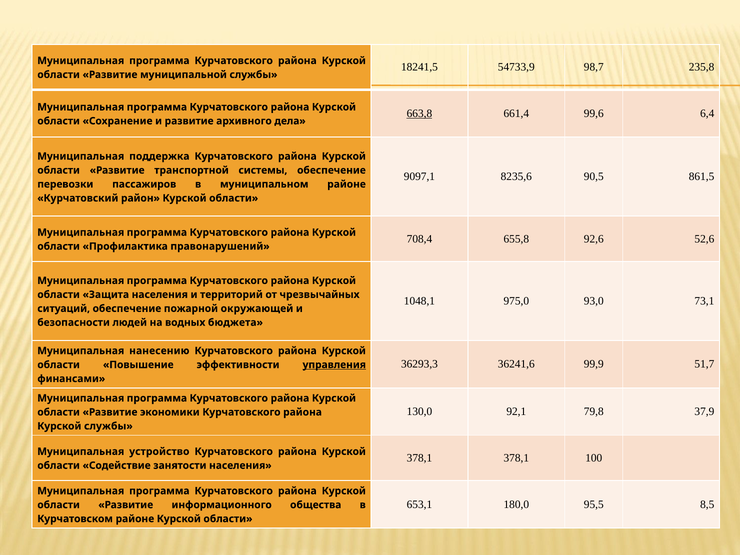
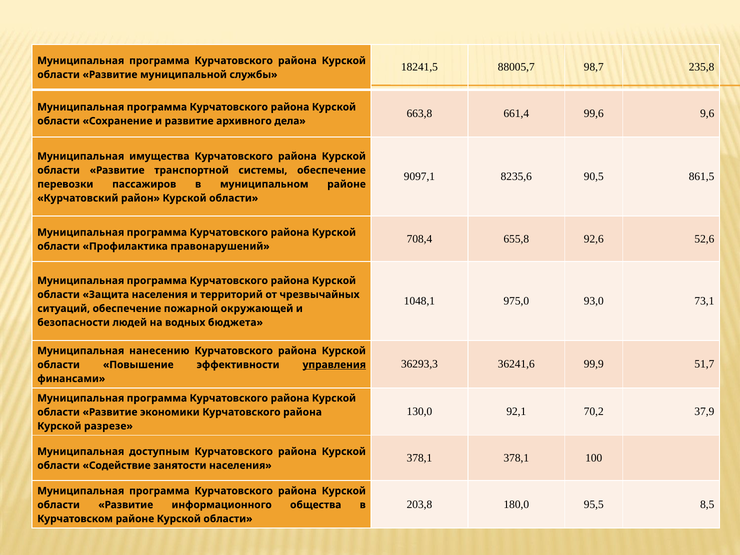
54733,9: 54733,9 -> 88005,7
663,8 underline: present -> none
6,4: 6,4 -> 9,6
поддержка: поддержка -> имущества
79,8: 79,8 -> 70,2
Курской службы: службы -> разрезе
устройство: устройство -> доступным
653,1: 653,1 -> 203,8
